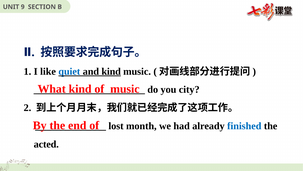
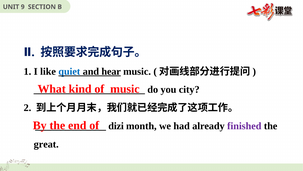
and kind: kind -> hear
lost: lost -> dizi
finished colour: blue -> purple
acted: acted -> great
